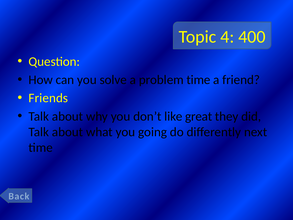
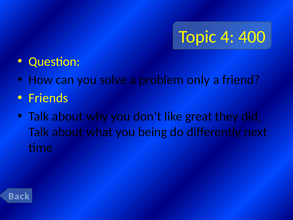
problem time: time -> only
going: going -> being
